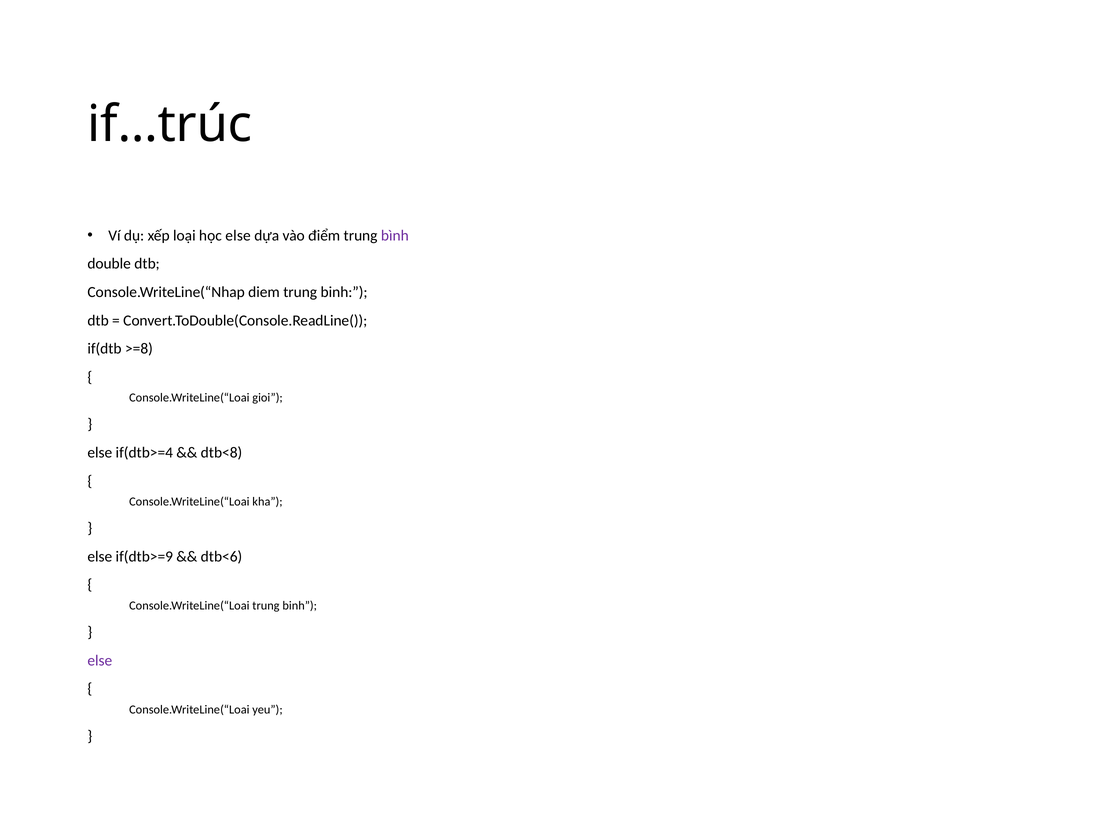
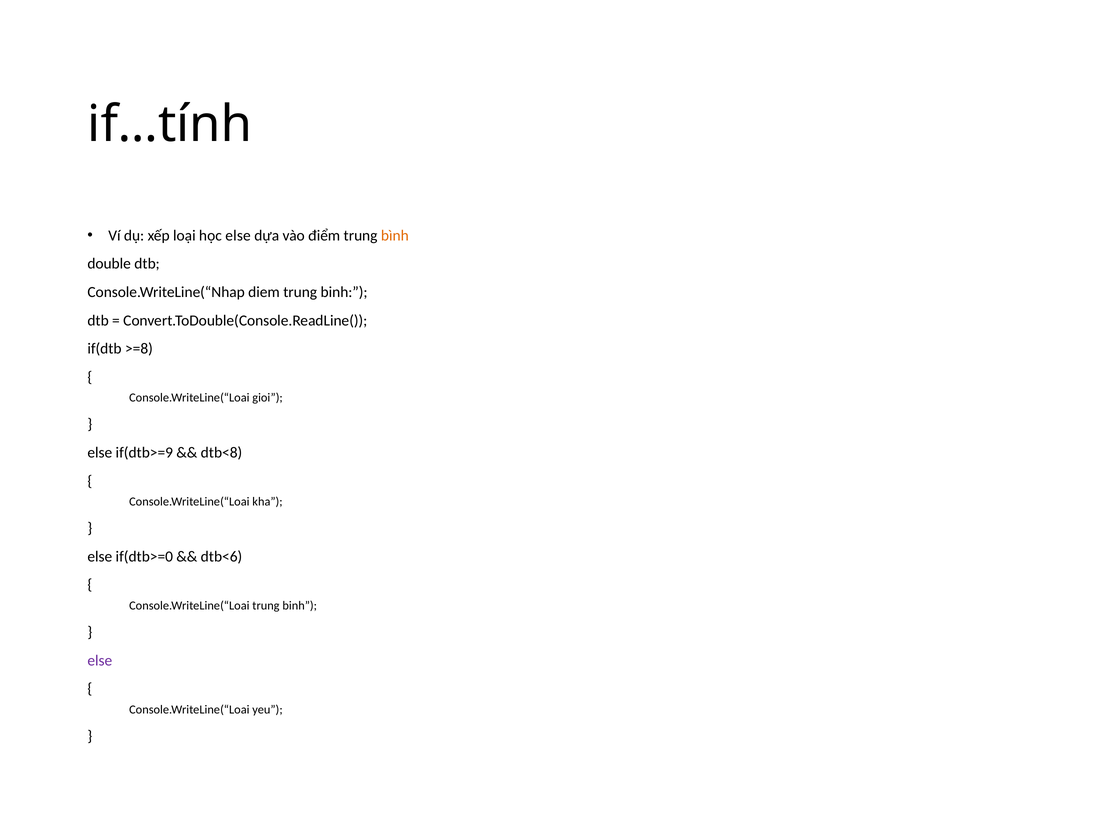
if…trúc: if…trúc -> if…tính
bình colour: purple -> orange
if(dtb>=4: if(dtb>=4 -> if(dtb>=9
if(dtb>=9: if(dtb>=9 -> if(dtb>=0
